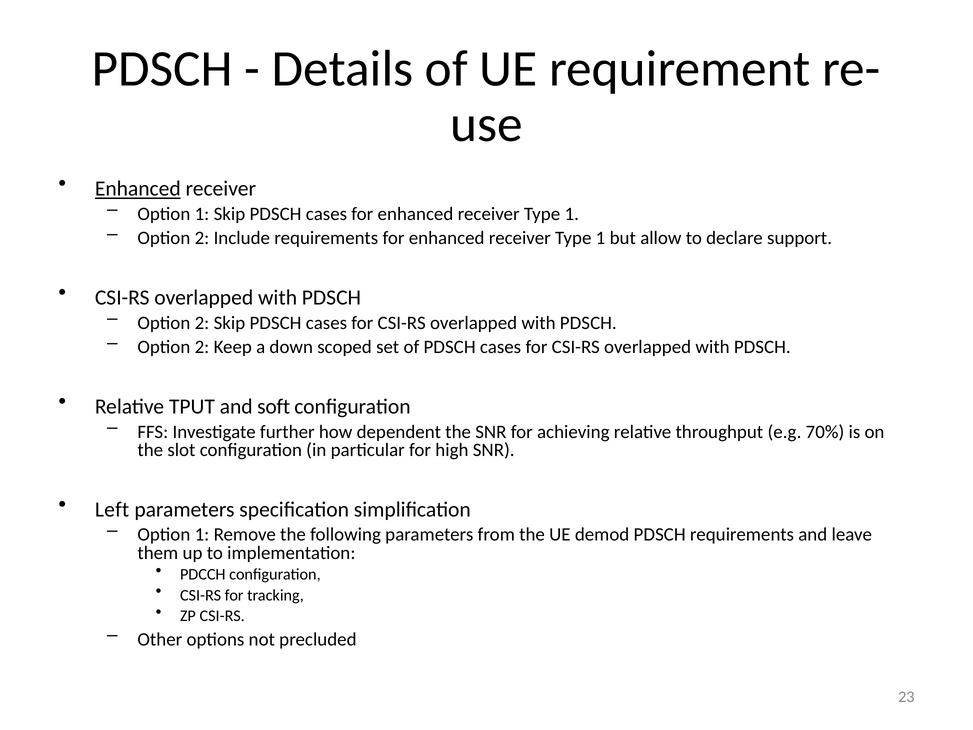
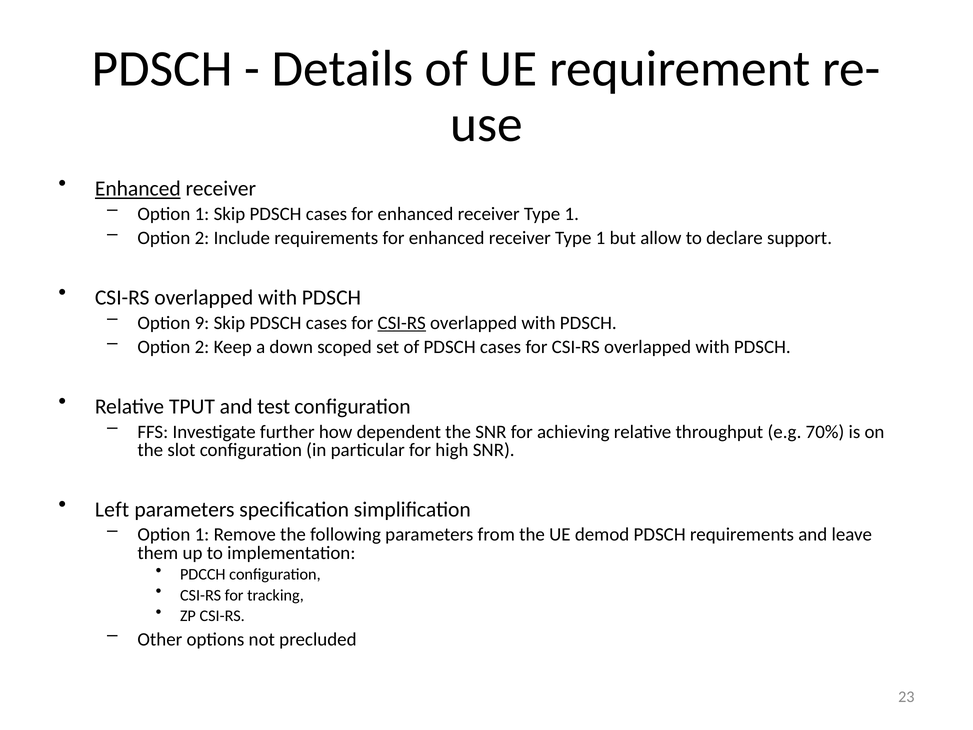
2 at (202, 323): 2 -> 9
CSI-RS at (402, 323) underline: none -> present
soft: soft -> test
